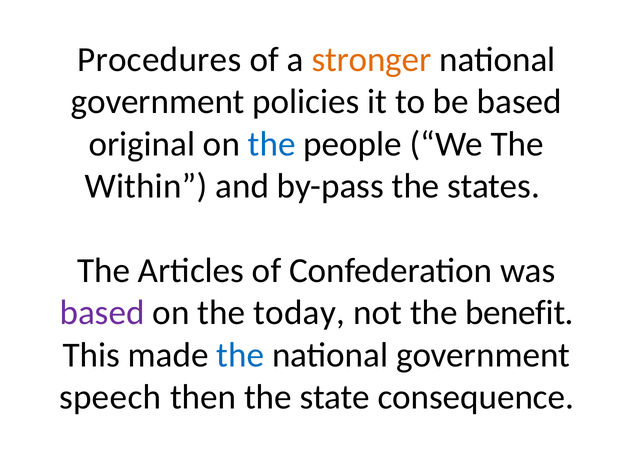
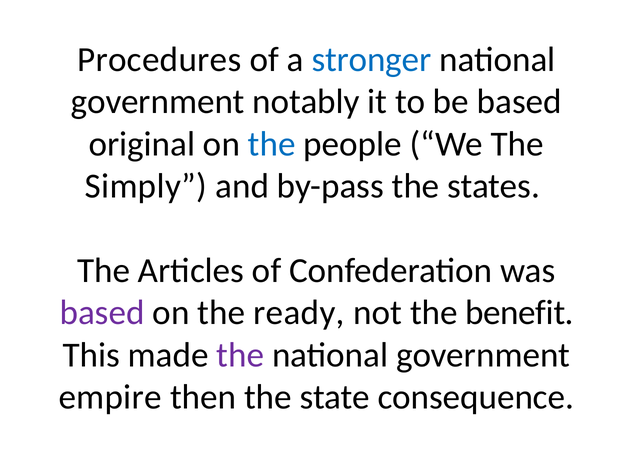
stronger colour: orange -> blue
policies: policies -> notably
Within: Within -> Simply
today: today -> ready
the at (240, 355) colour: blue -> purple
speech: speech -> empire
